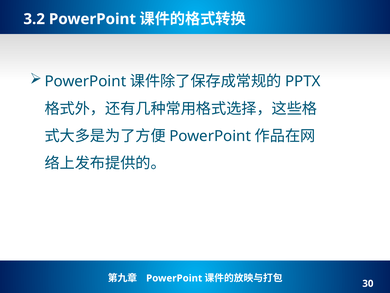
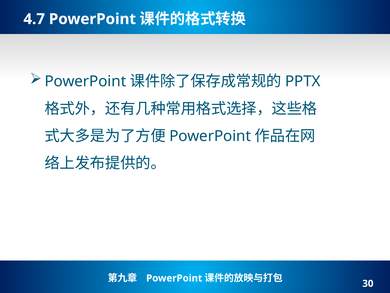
3.2: 3.2 -> 4.7
